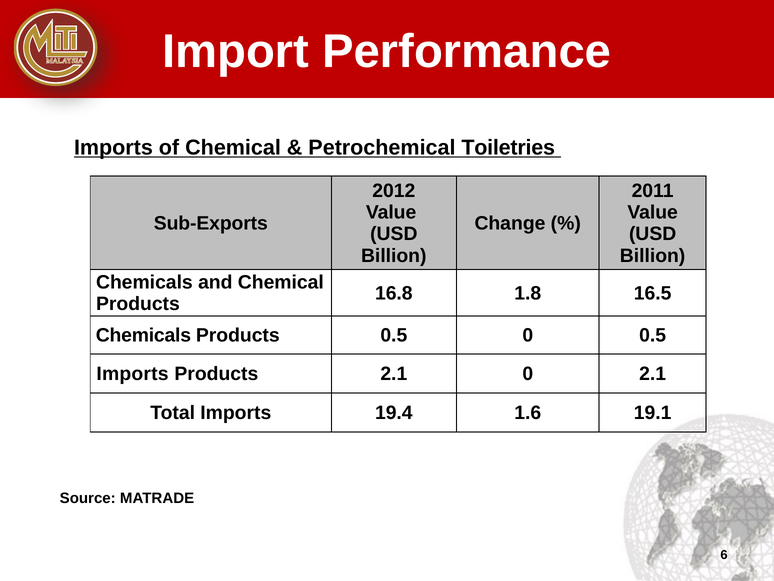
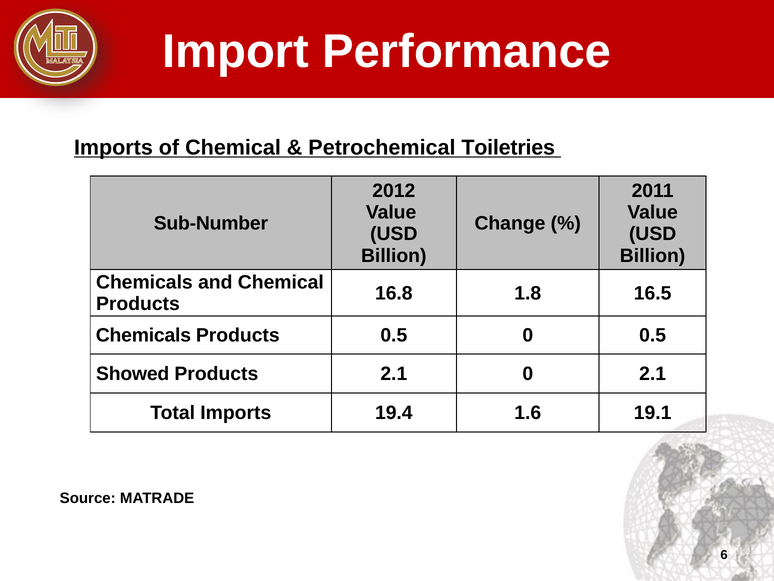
Sub-Exports: Sub-Exports -> Sub-Number
Imports at (132, 373): Imports -> Showed
